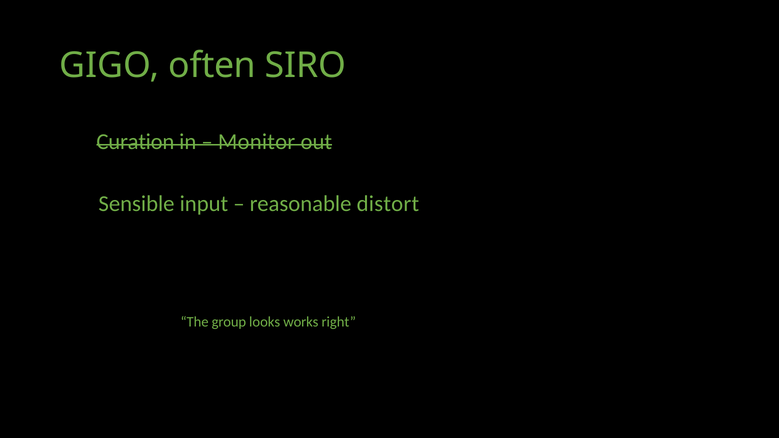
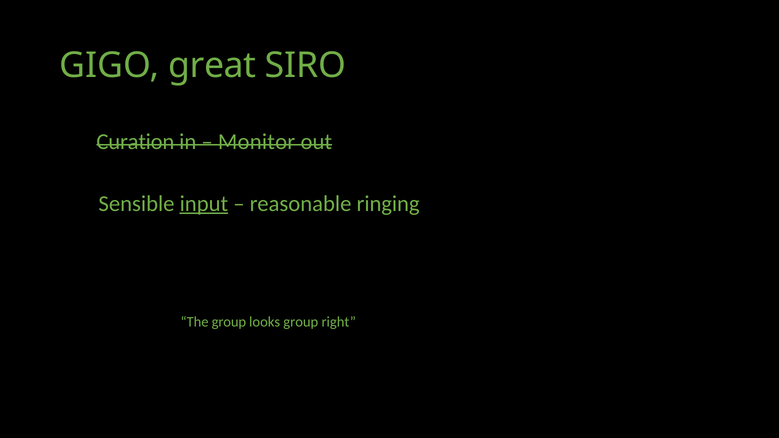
often: often -> great
input underline: none -> present
distort: distort -> ringing
looks works: works -> group
